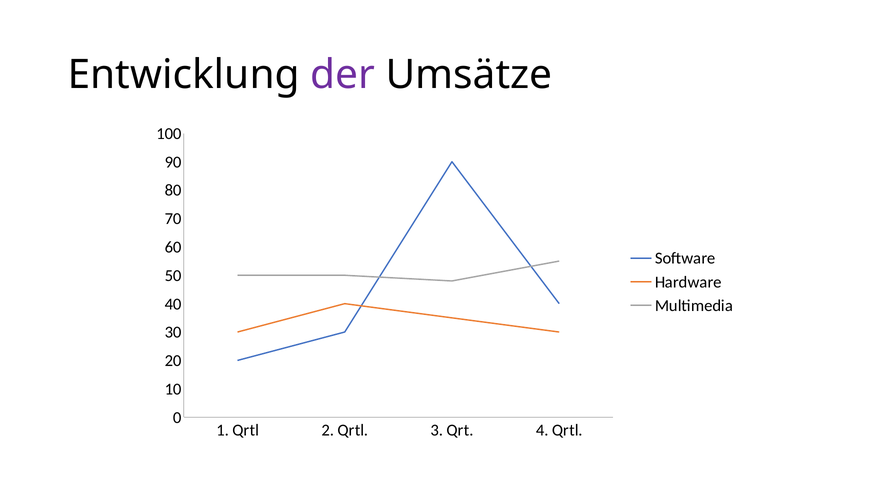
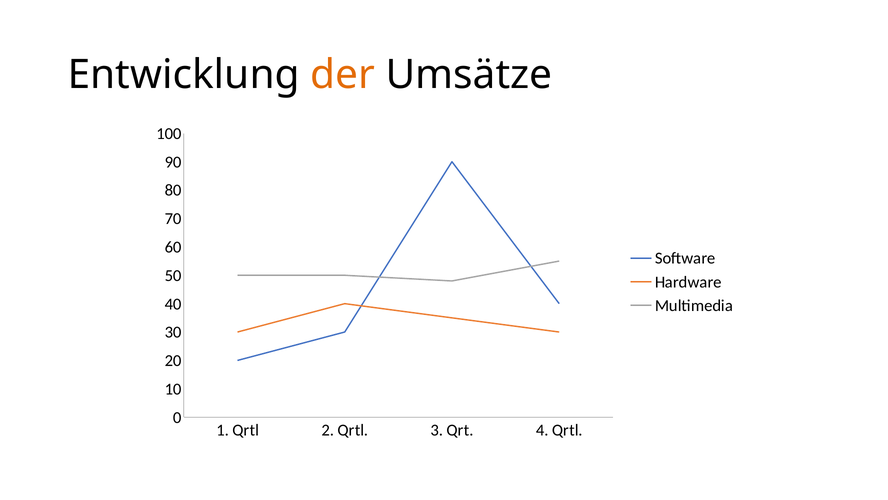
der colour: purple -> orange
